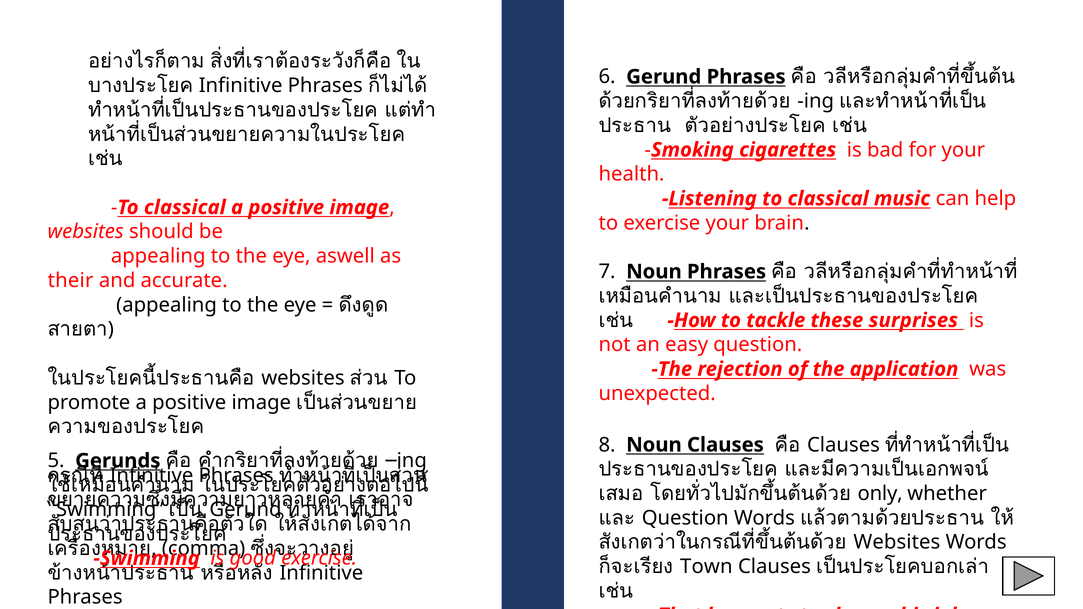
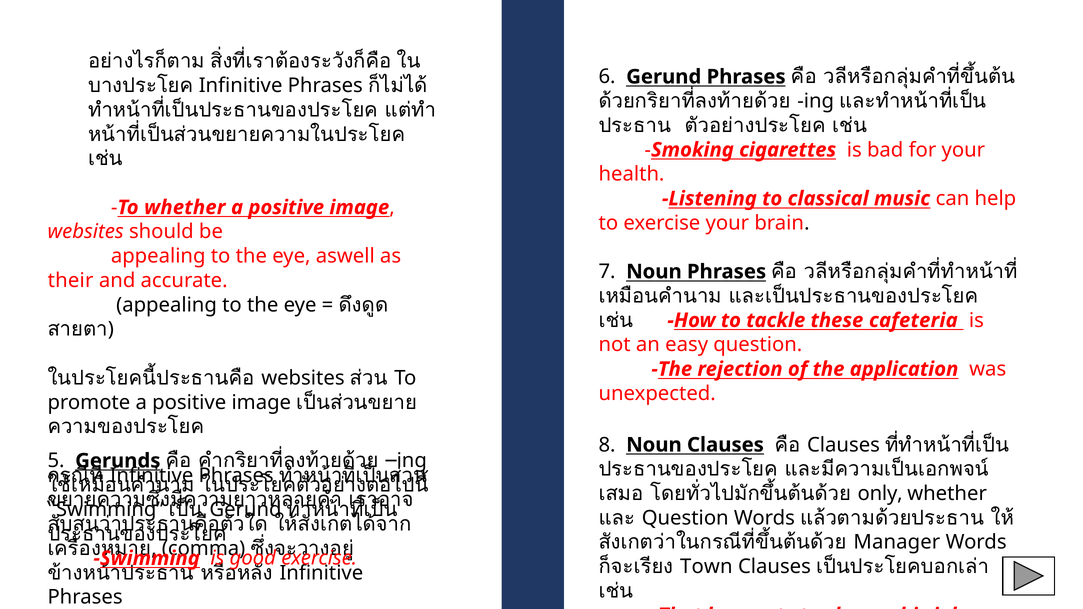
classical at (185, 207): classical -> whether
these surprises: surprises -> cafeteria
Websites at (897, 542): Websites -> Manager
